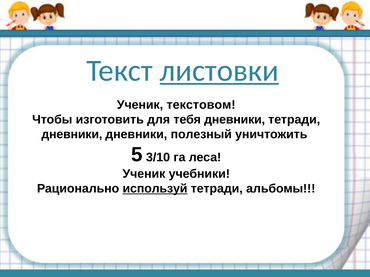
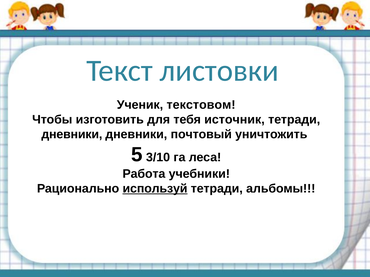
листовки underline: present -> none
тебя дневники: дневники -> источник
полезный: полезный -> почтовый
Ученик at (144, 174): Ученик -> Работа
